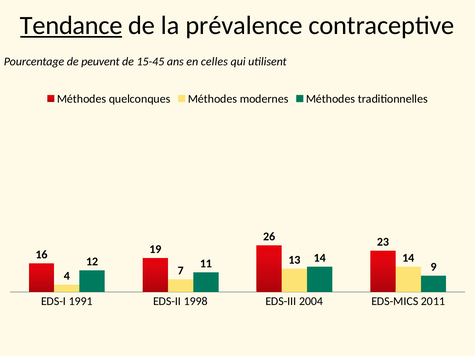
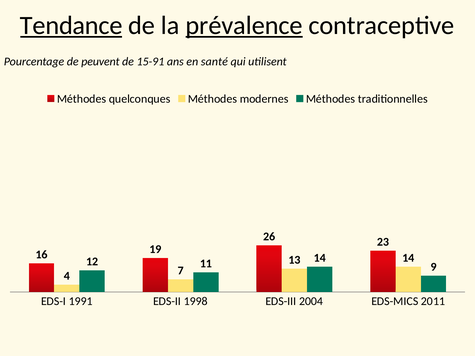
prévalence underline: none -> present
15-45: 15-45 -> 15-91
celles: celles -> santé
